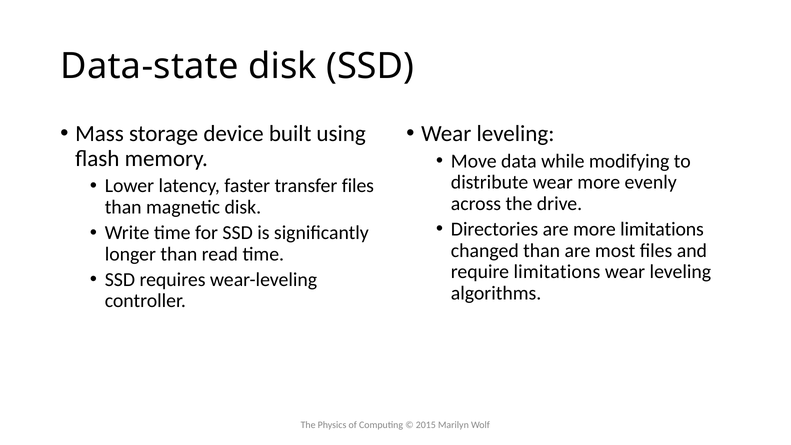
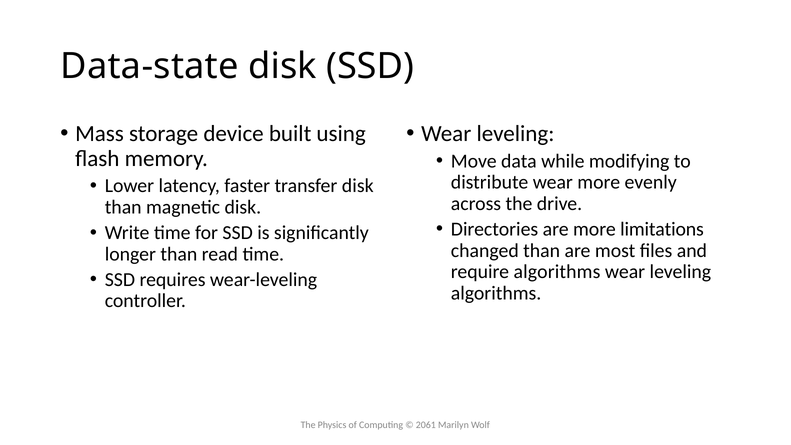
transfer files: files -> disk
require limitations: limitations -> algorithms
2015: 2015 -> 2061
